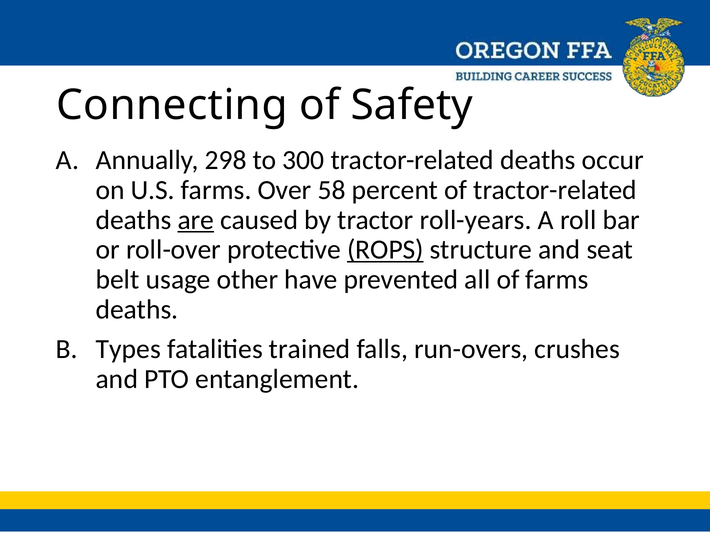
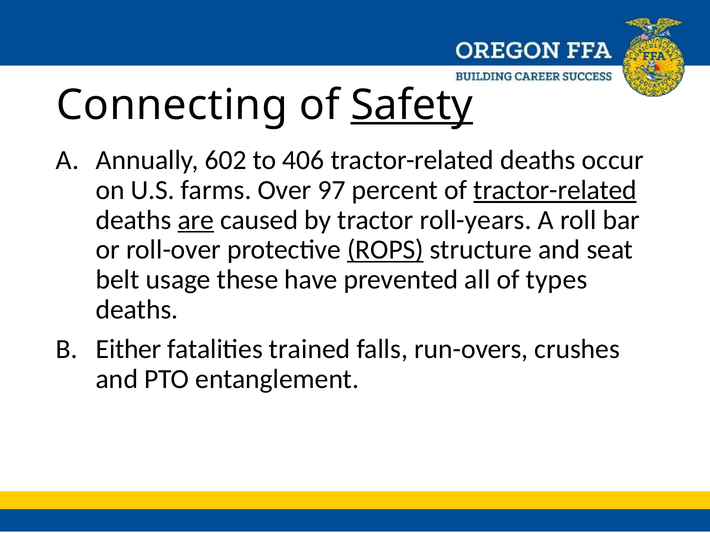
Safety underline: none -> present
298: 298 -> 602
300: 300 -> 406
58: 58 -> 97
tractor-related at (555, 190) underline: none -> present
other: other -> these
of farms: farms -> types
Types: Types -> Either
